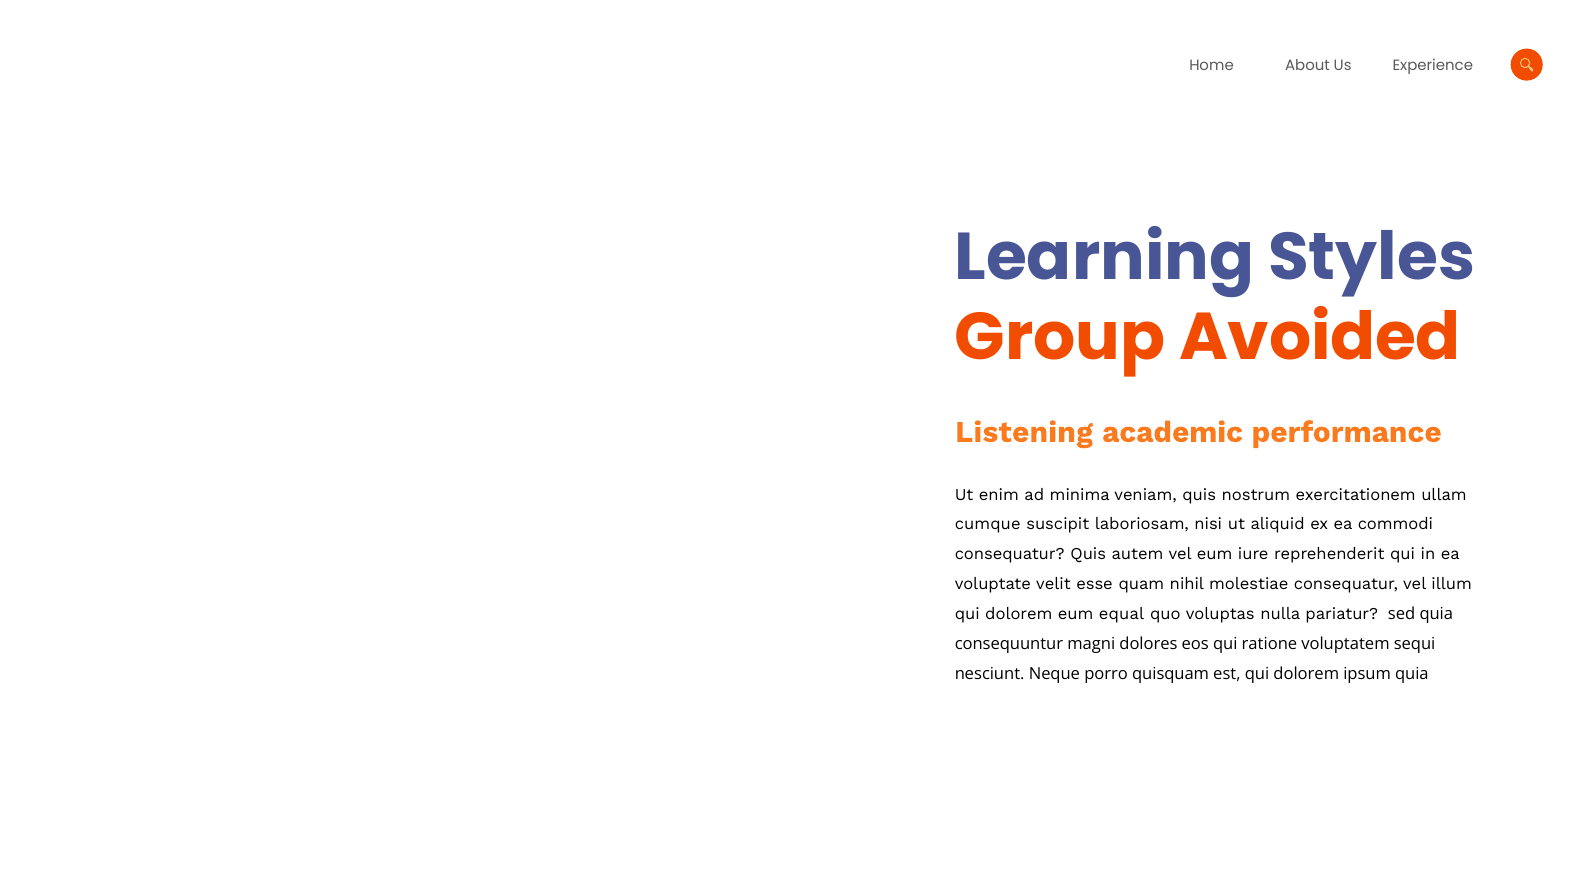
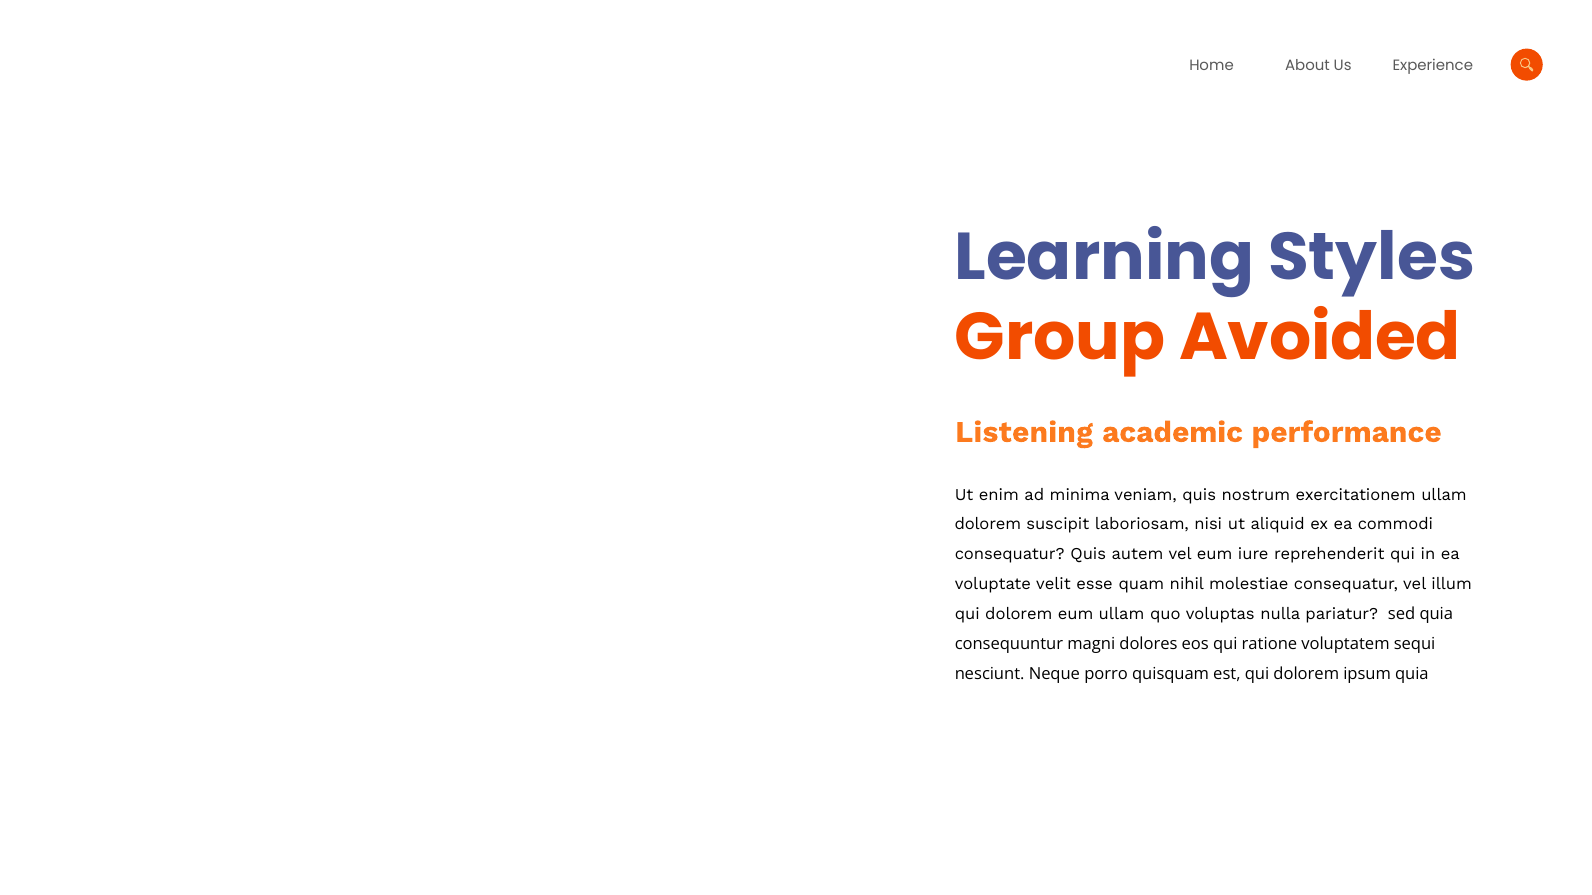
cumque at (988, 525): cumque -> dolorem
eum equal: equal -> ullam
